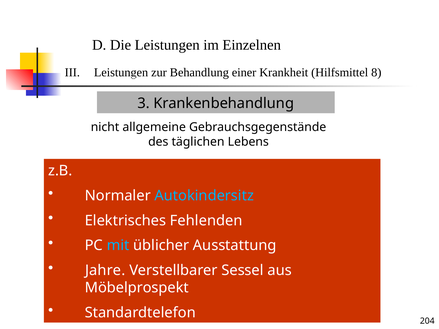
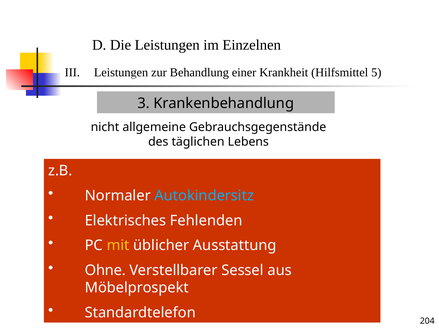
8: 8 -> 5
mit colour: light blue -> yellow
Jahre: Jahre -> Ohne
